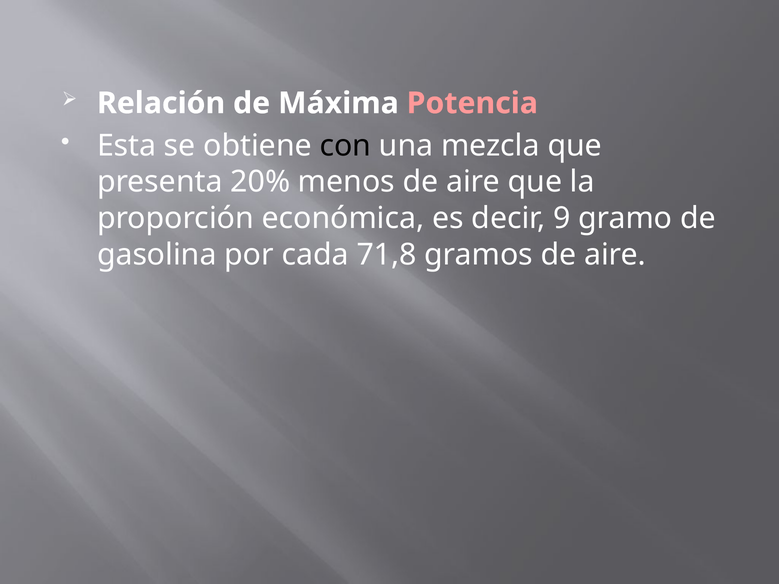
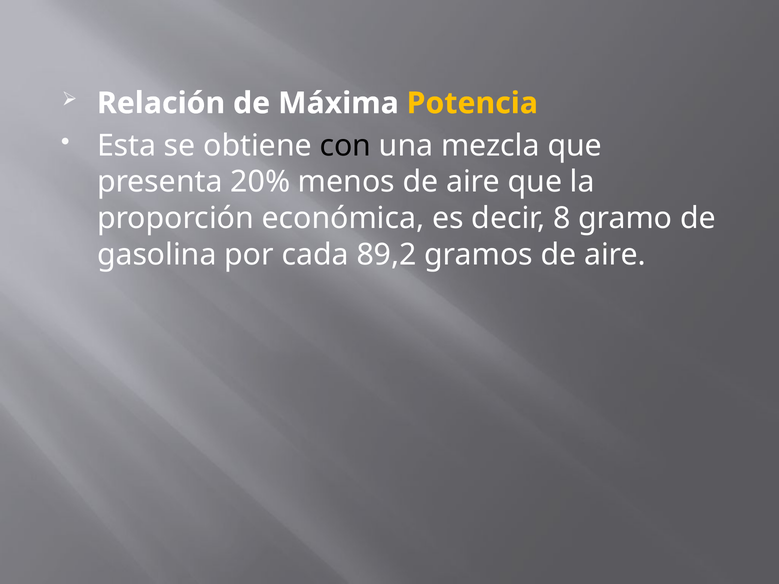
Potencia colour: pink -> yellow
9: 9 -> 8
71,8: 71,8 -> 89,2
